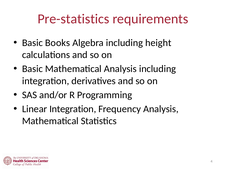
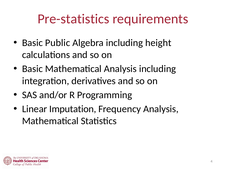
Books: Books -> Public
Linear Integration: Integration -> Imputation
